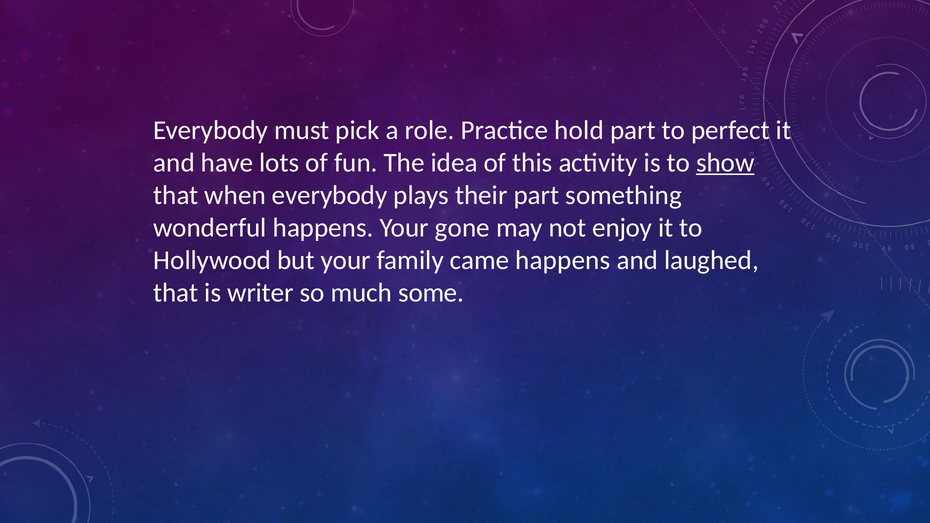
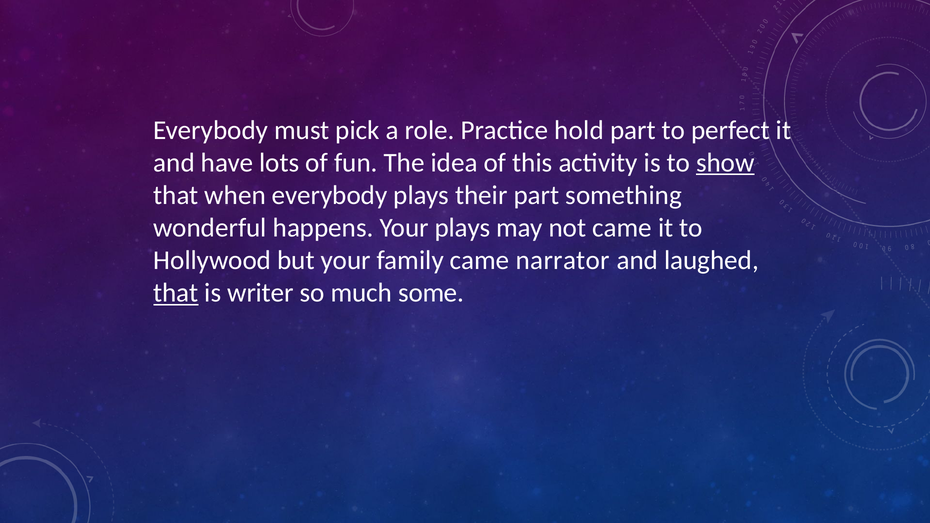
Your gone: gone -> plays
not enjoy: enjoy -> came
came happens: happens -> narrator
that at (176, 293) underline: none -> present
